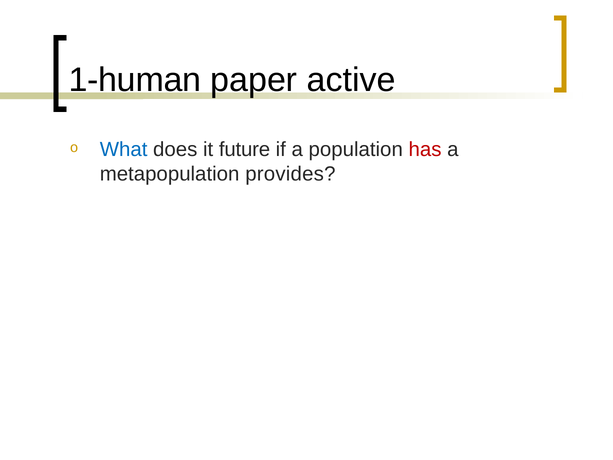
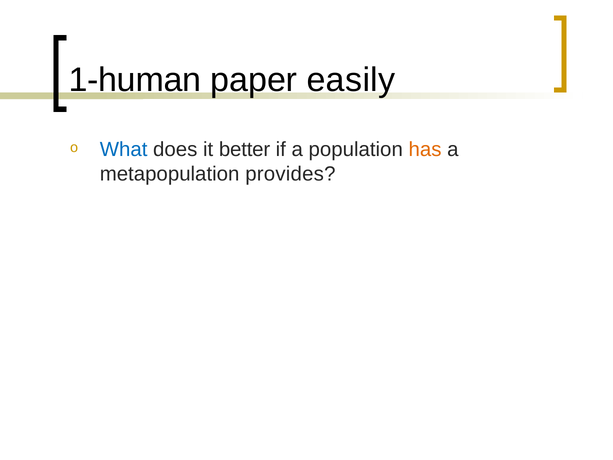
active: active -> easily
future: future -> better
has colour: red -> orange
